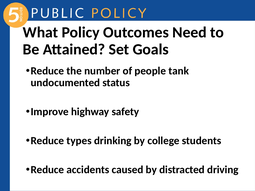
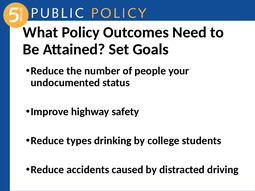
tank: tank -> your
